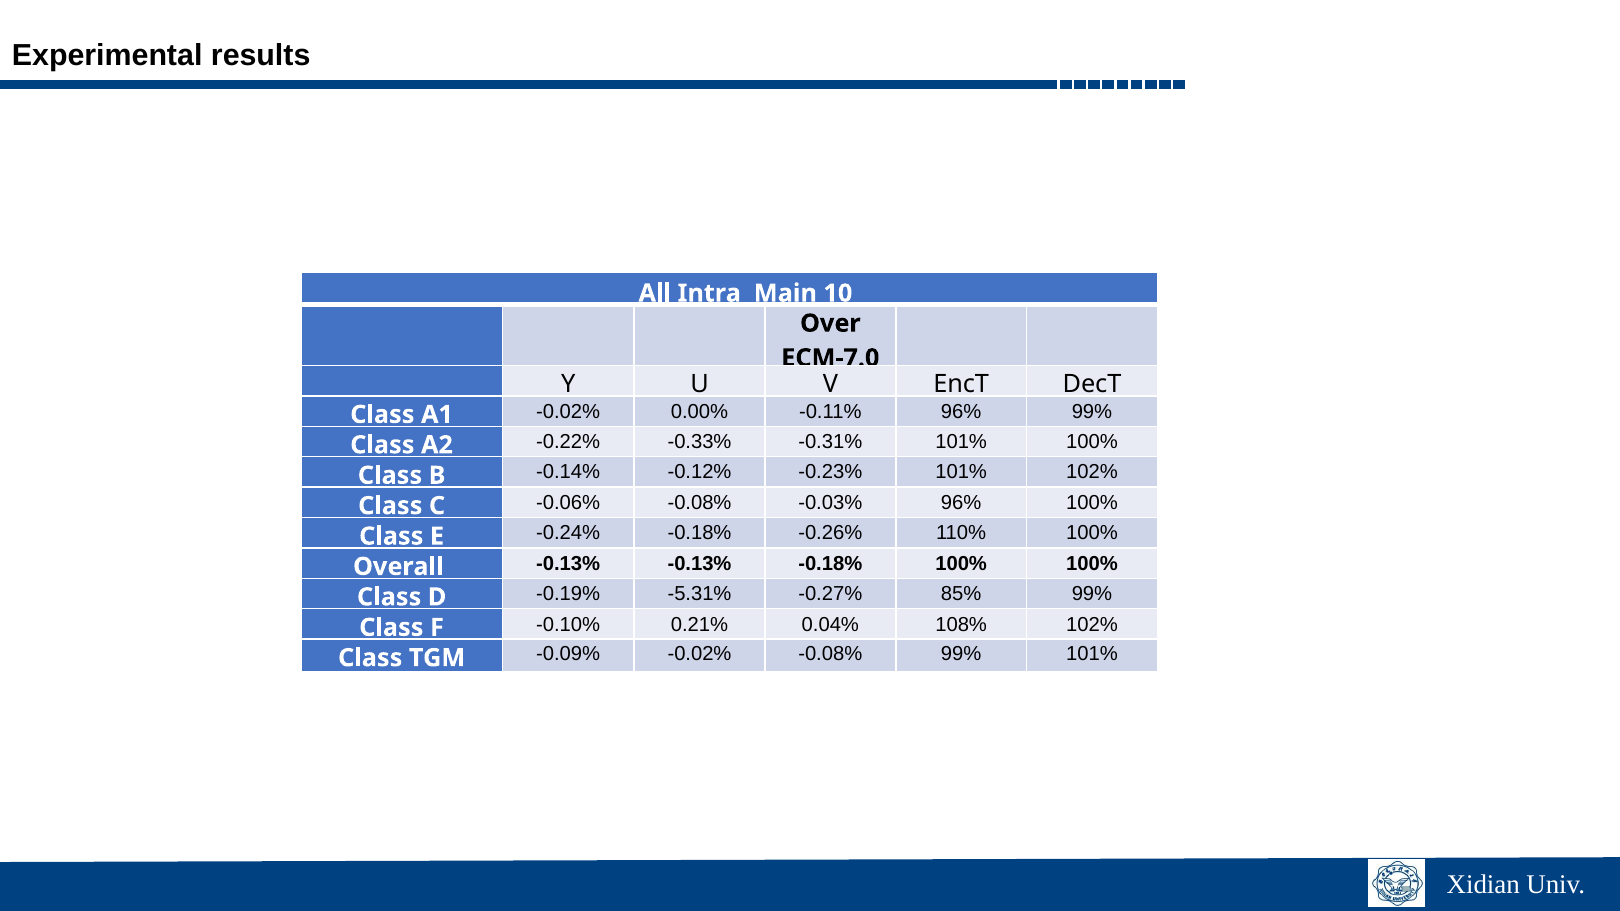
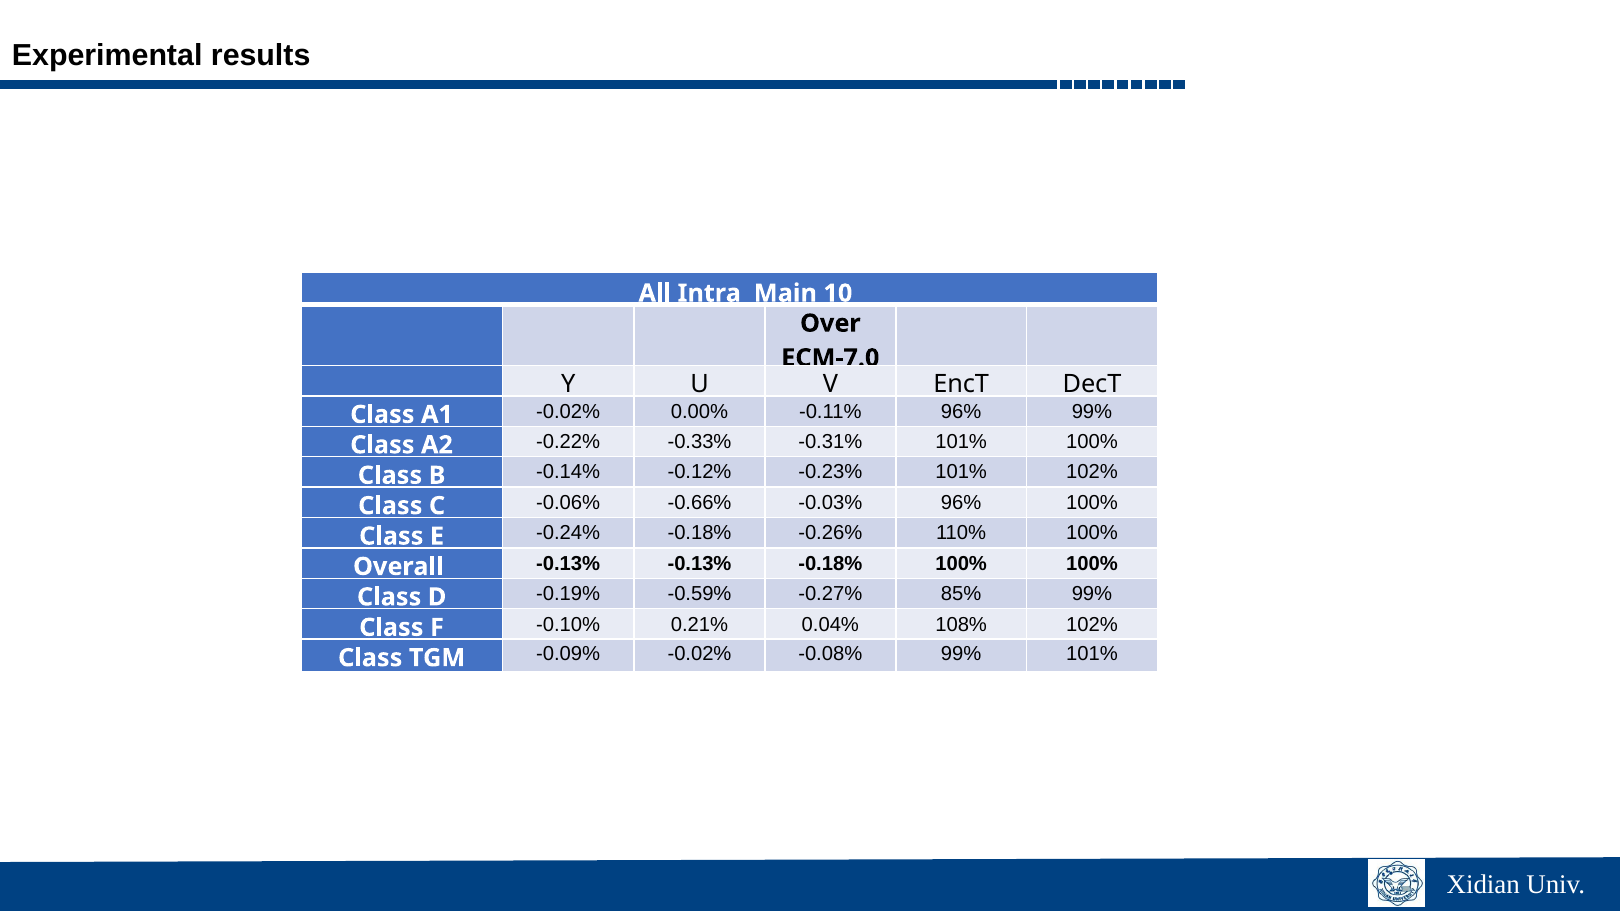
-0.06% -0.08%: -0.08% -> -0.66%
-5.31%: -5.31% -> -0.59%
